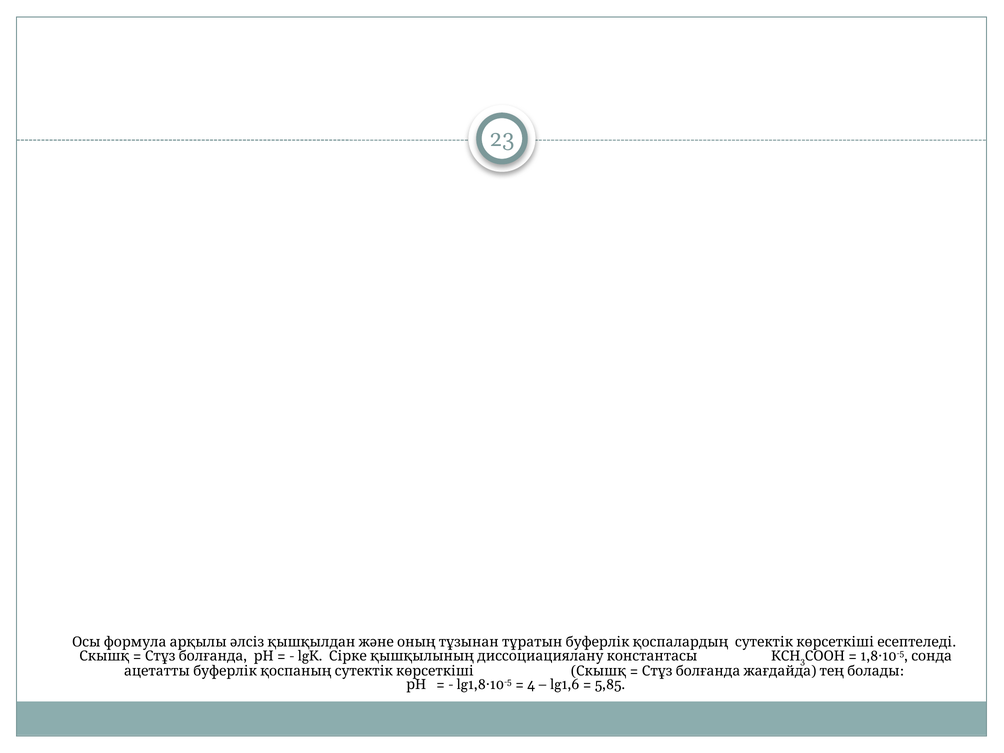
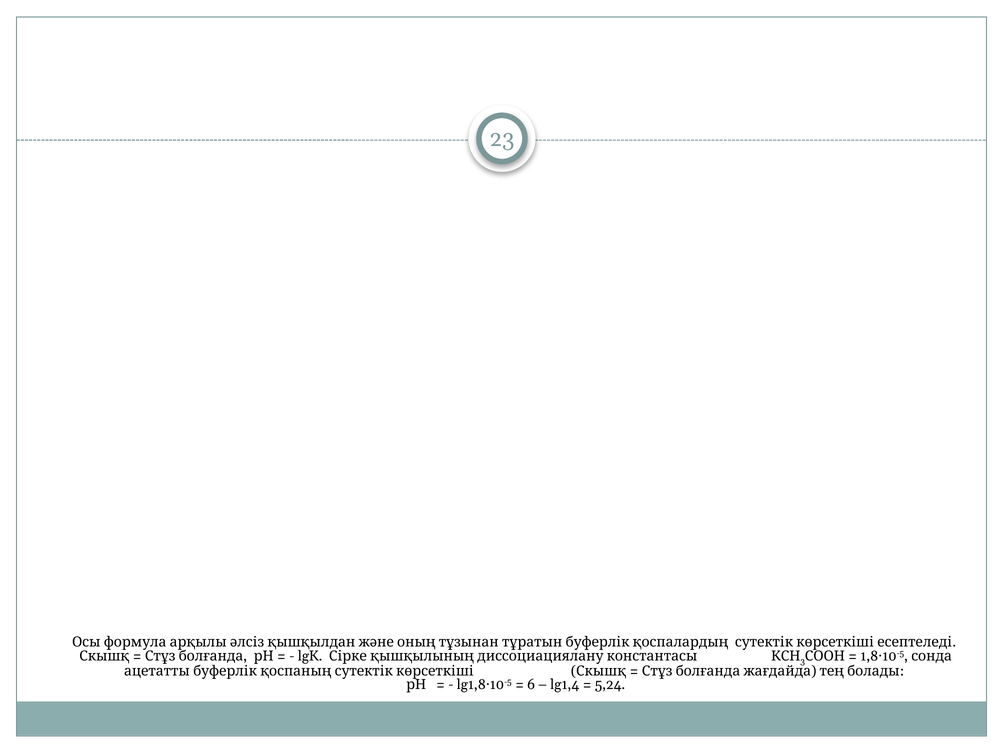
4: 4 -> 6
lg1,6: lg1,6 -> lg1,4
5,85: 5,85 -> 5,24
